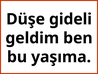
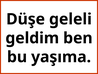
gideli: gideli -> geleli
